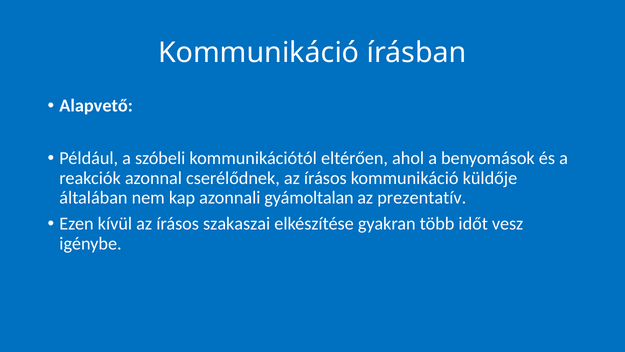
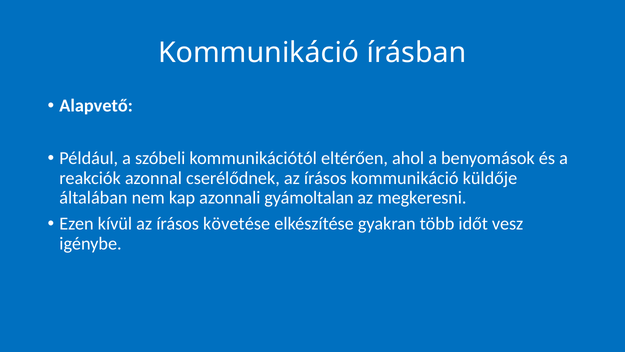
prezentatív: prezentatív -> megkeresni
szakaszai: szakaszai -> követése
